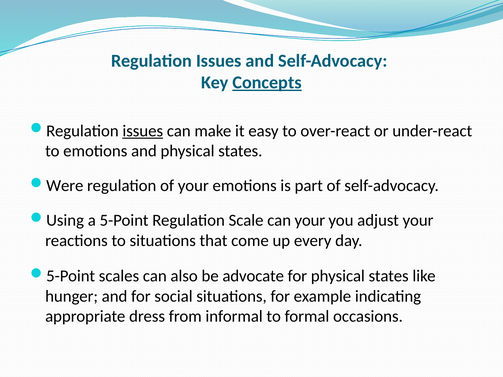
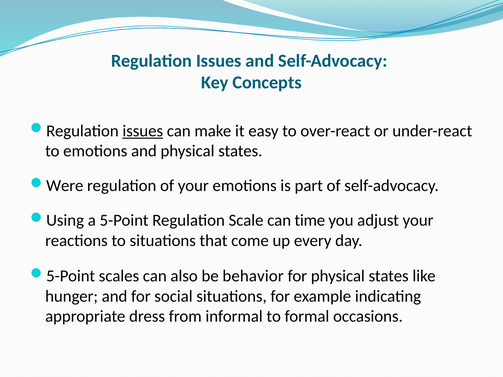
Concepts underline: present -> none
can your: your -> time
advocate: advocate -> behavior
